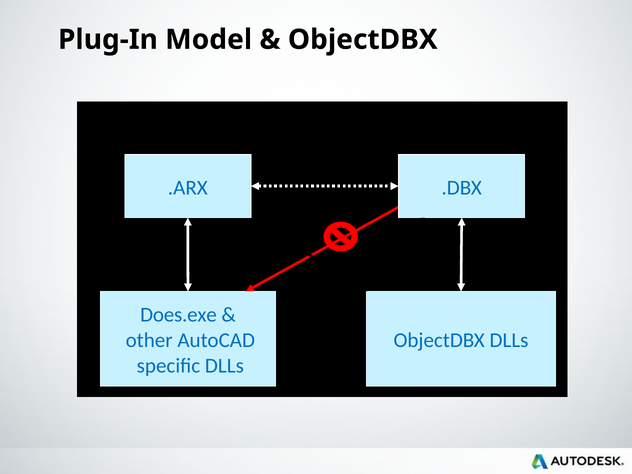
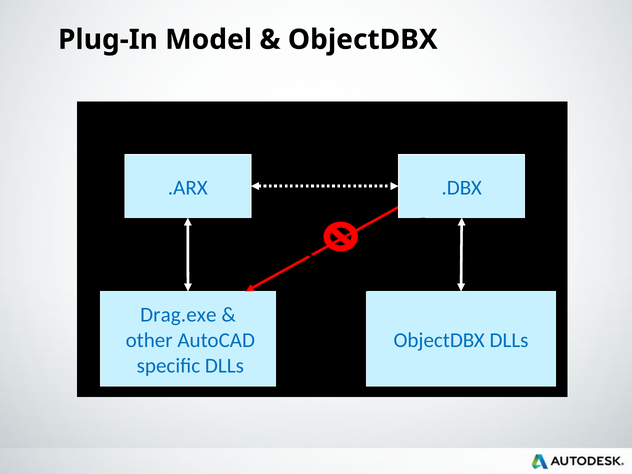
Does.exe: Does.exe -> Drag.exe
